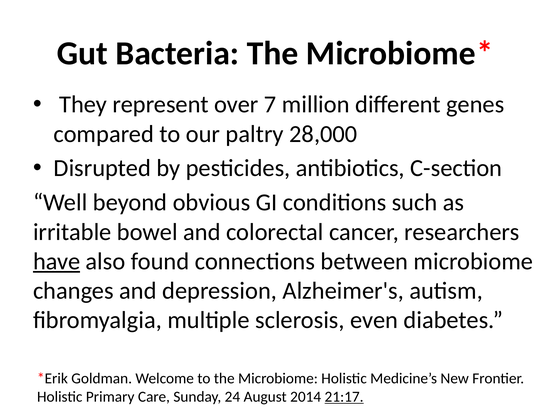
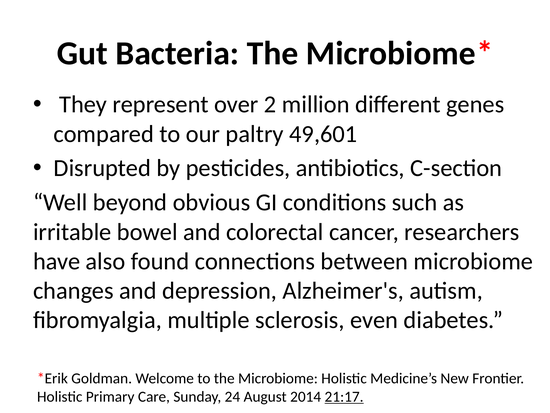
7: 7 -> 2
28,000: 28,000 -> 49,601
have underline: present -> none
